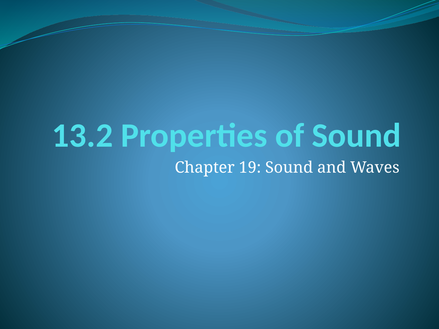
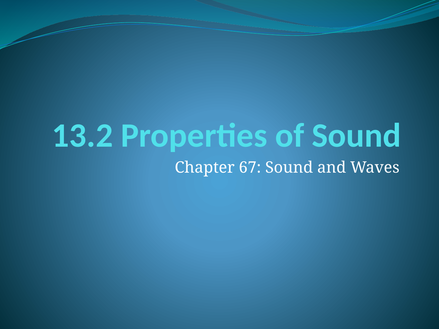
19: 19 -> 67
